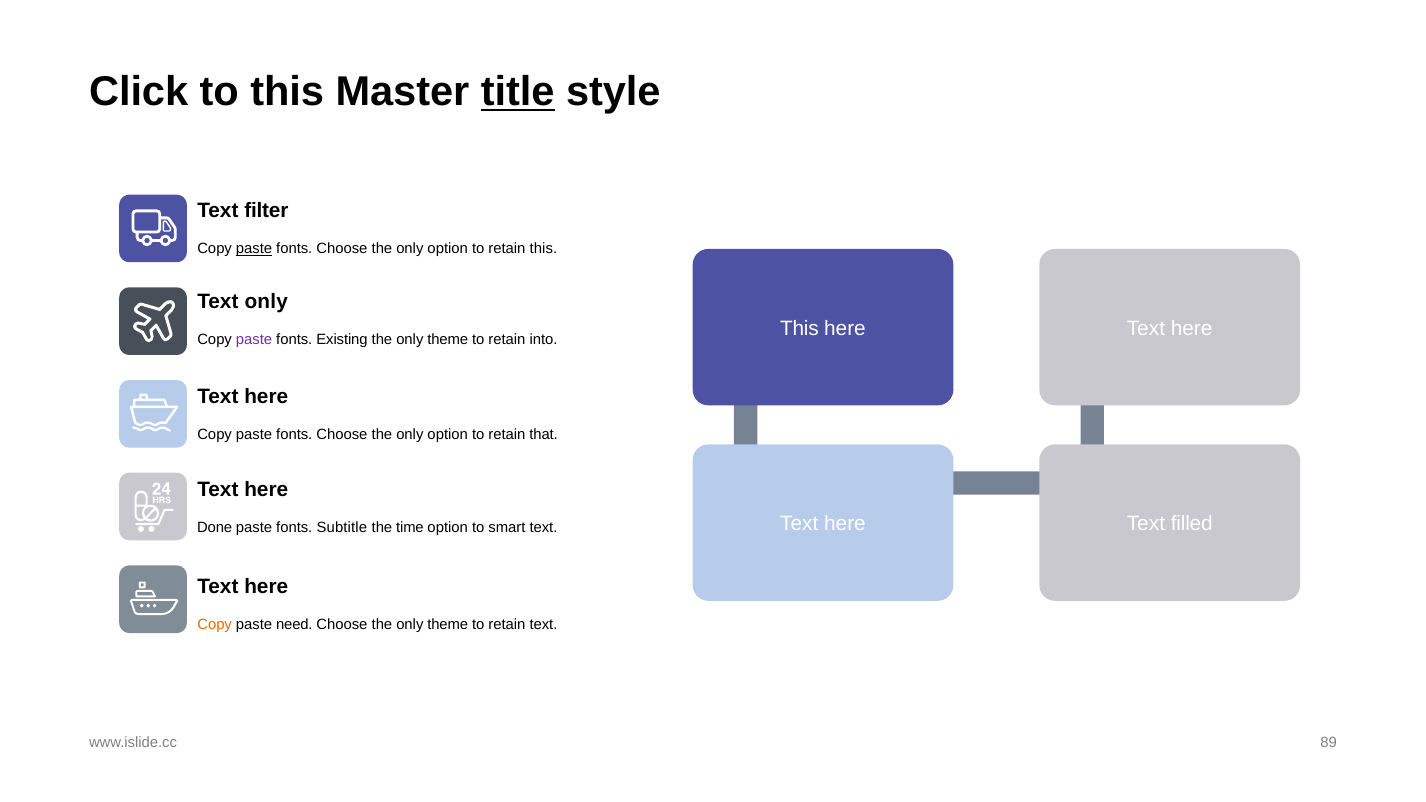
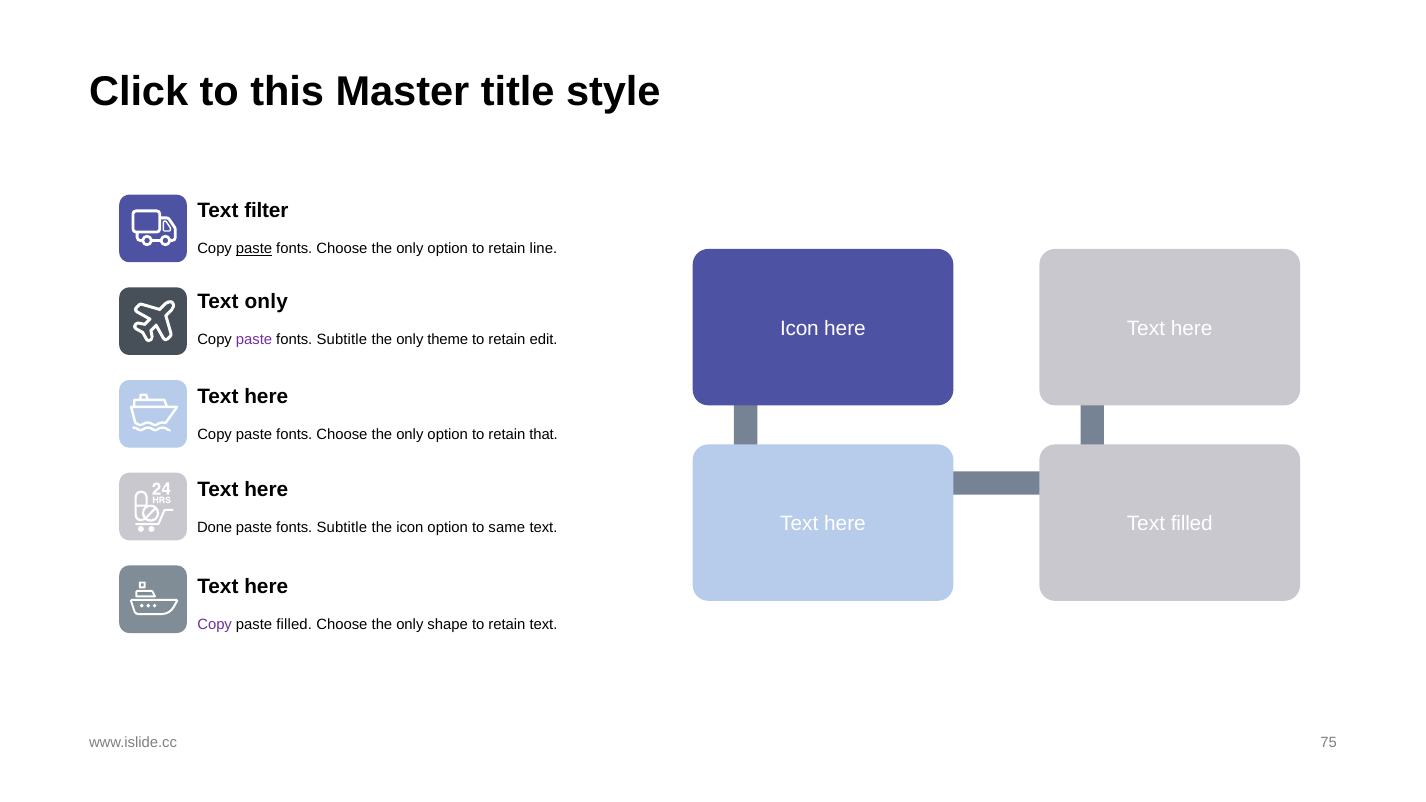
title underline: present -> none
retain this: this -> line
This at (799, 329): This -> Icon
Existing at (342, 340): Existing -> Subtitle
into: into -> edit
the time: time -> icon
smart: smart -> same
Copy at (215, 625) colour: orange -> purple
paste need: need -> filled
Choose the only theme: theme -> shape
89: 89 -> 75
